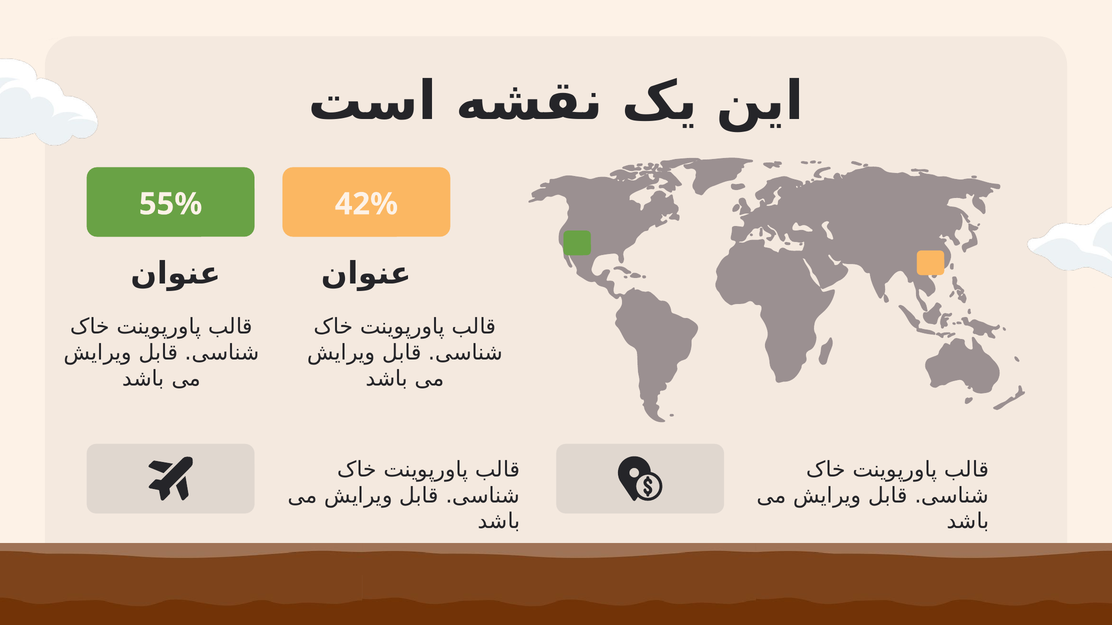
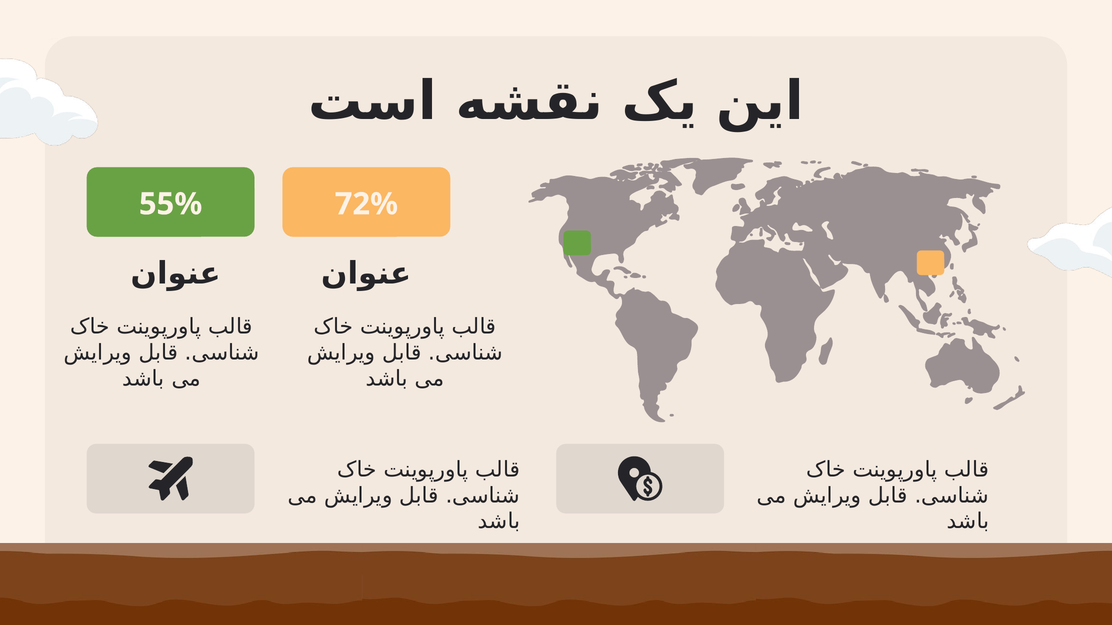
42%: 42% -> 72%
